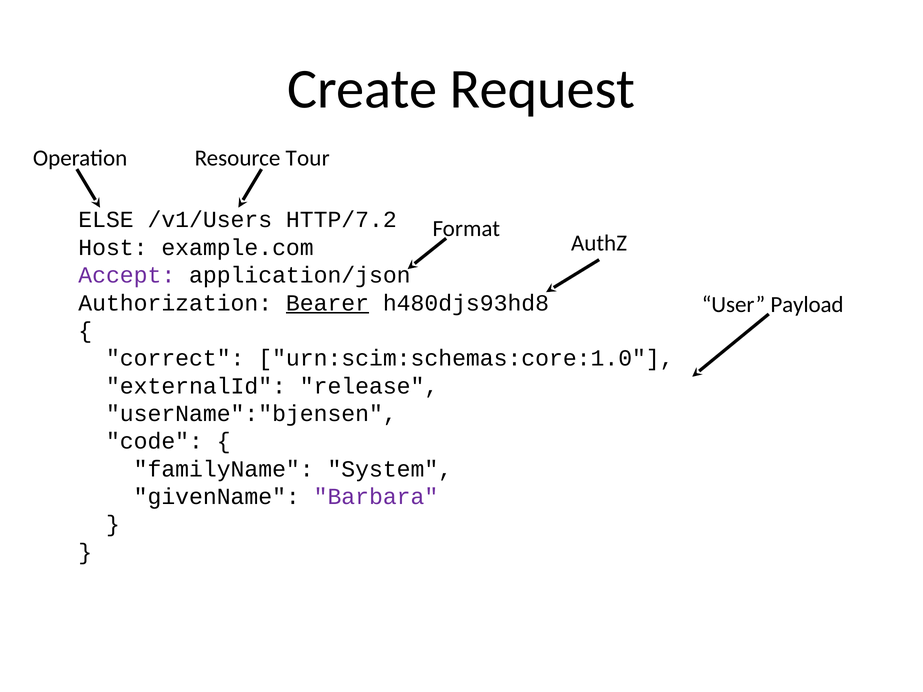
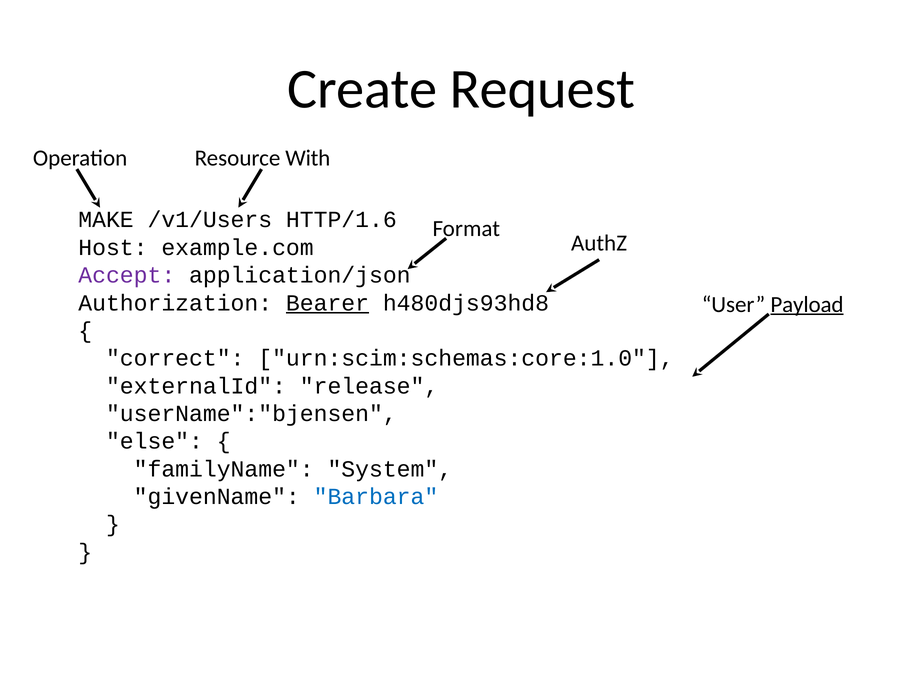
Tour: Tour -> With
ELSE: ELSE -> MAKE
HTTP/7.2: HTTP/7.2 -> HTTP/1.6
Payload underline: none -> present
code: code -> else
Barbara colour: purple -> blue
